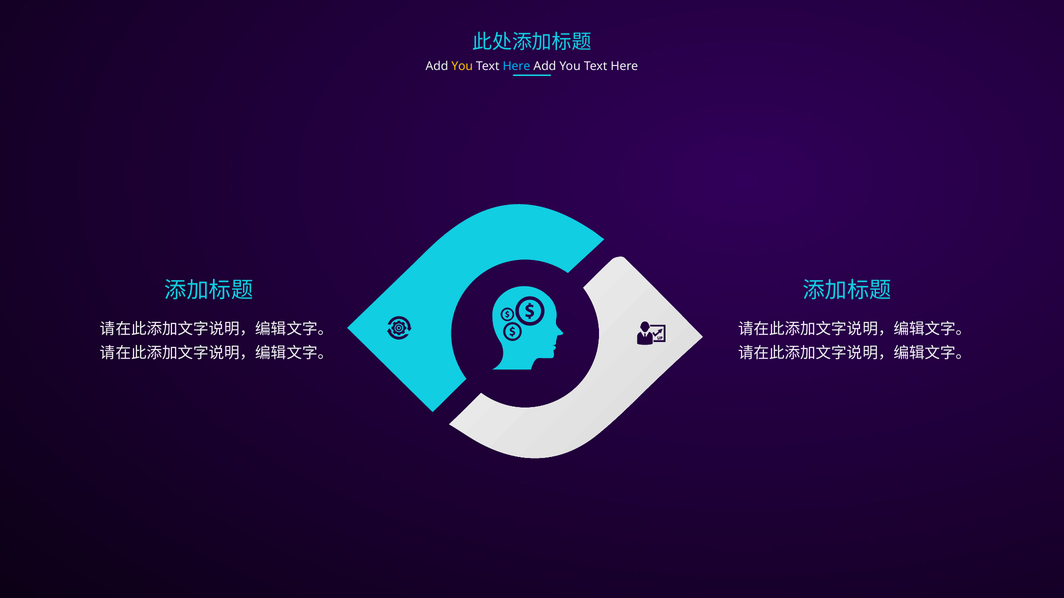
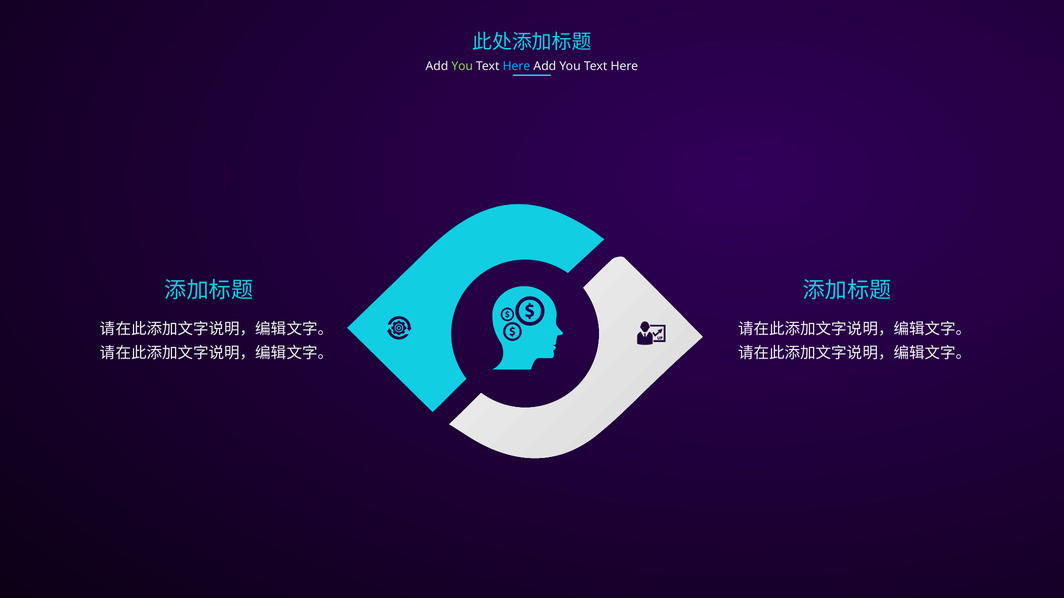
You at (462, 66) colour: yellow -> light green
